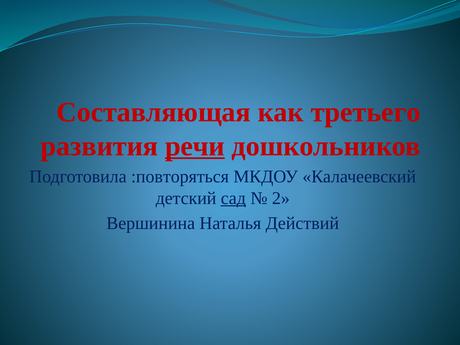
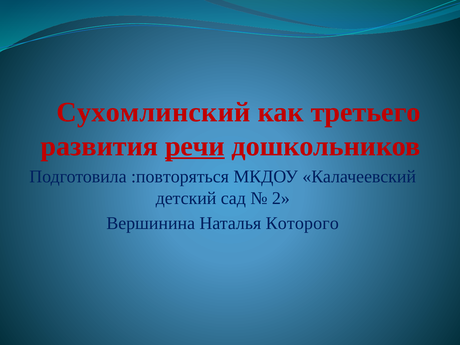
Составляющая: Составляющая -> Сухомлинский
сад underline: present -> none
Действий: Действий -> Которого
